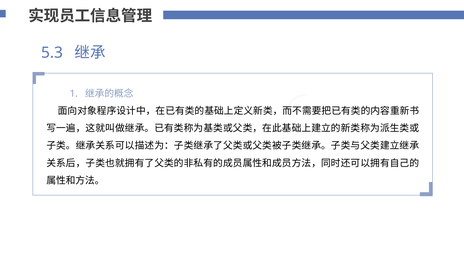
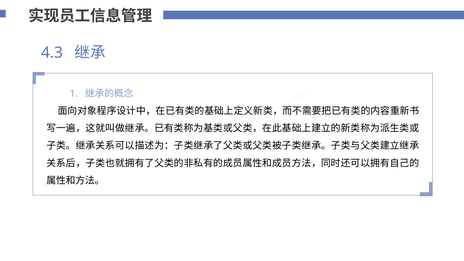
5.3: 5.3 -> 4.3
